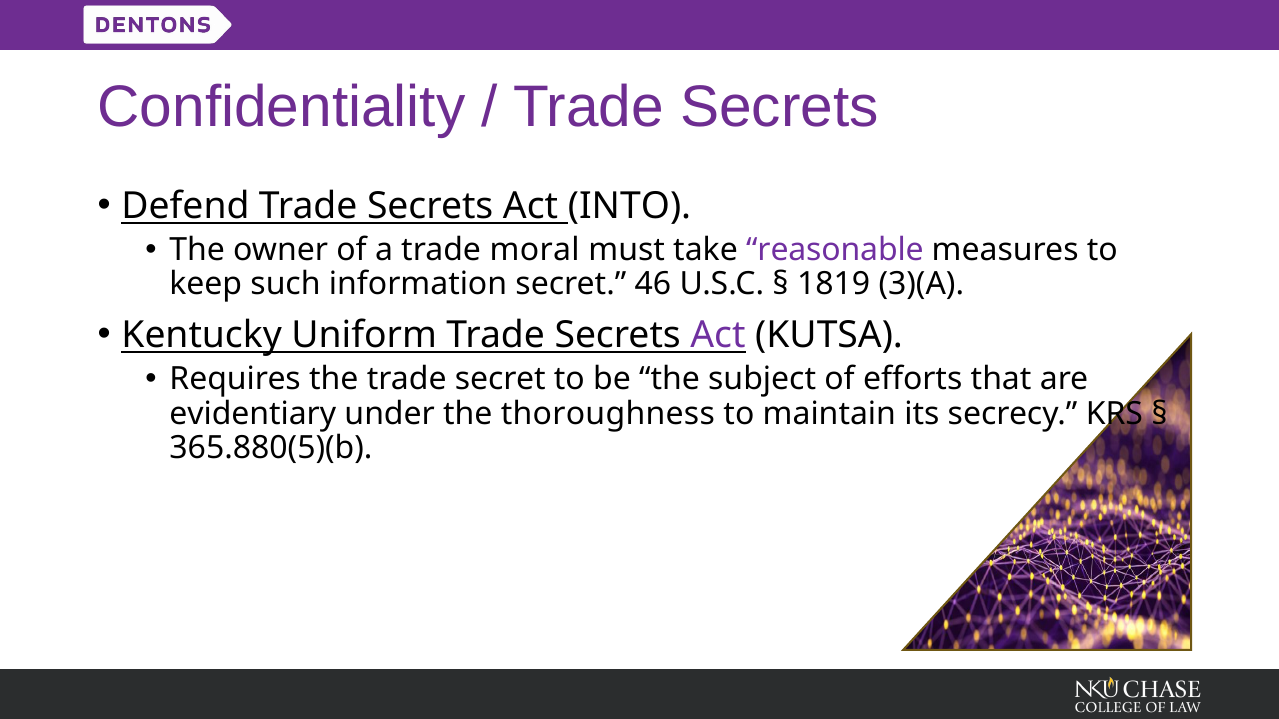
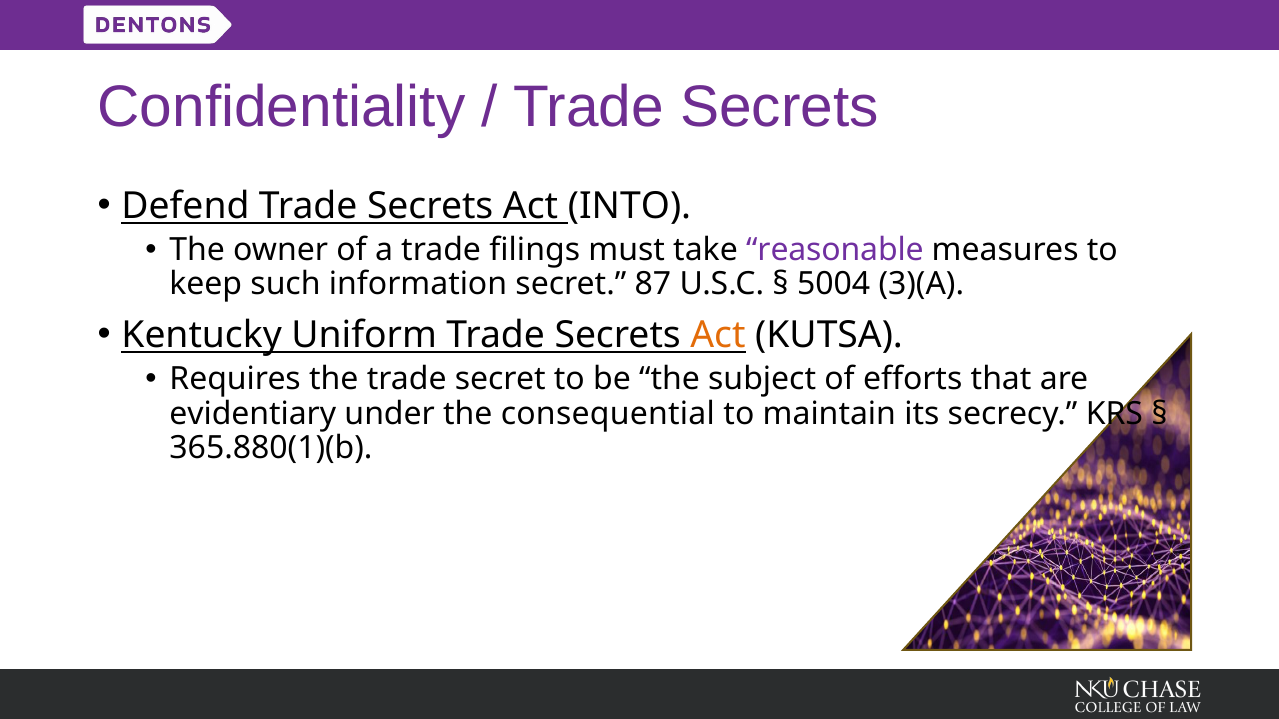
moral: moral -> filings
46: 46 -> 87
1819: 1819 -> 5004
Act at (718, 335) colour: purple -> orange
thoroughness: thoroughness -> consequential
365.880(5)(b: 365.880(5)(b -> 365.880(1)(b
